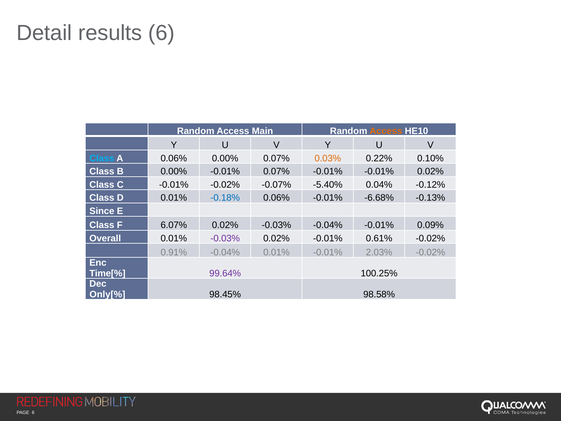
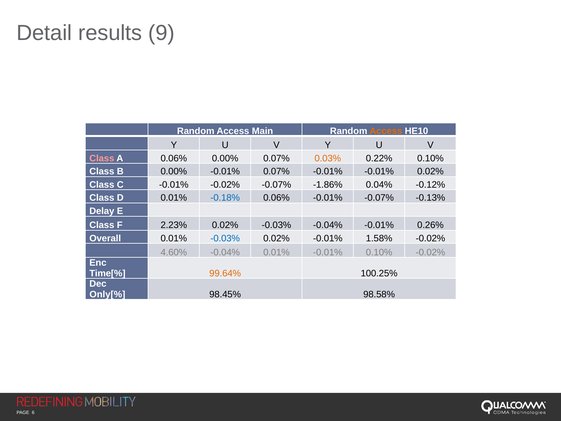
results 6: 6 -> 9
Class at (102, 158) colour: light blue -> pink
-5.40%: -5.40% -> -1.86%
-0.01% -6.68%: -6.68% -> -0.07%
Since: Since -> Delay
6.07%: 6.07% -> 2.23%
0.09%: 0.09% -> 0.26%
-0.03% at (225, 238) colour: purple -> blue
0.61%: 0.61% -> 1.58%
0.91%: 0.91% -> 4.60%
-0.01% 2.03%: 2.03% -> 0.10%
99.64% colour: purple -> orange
